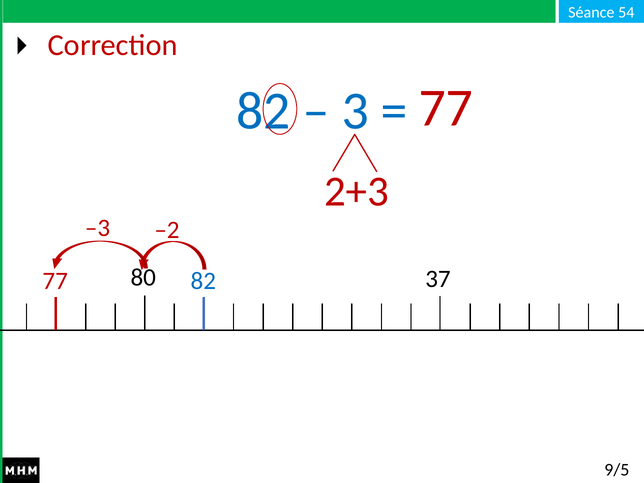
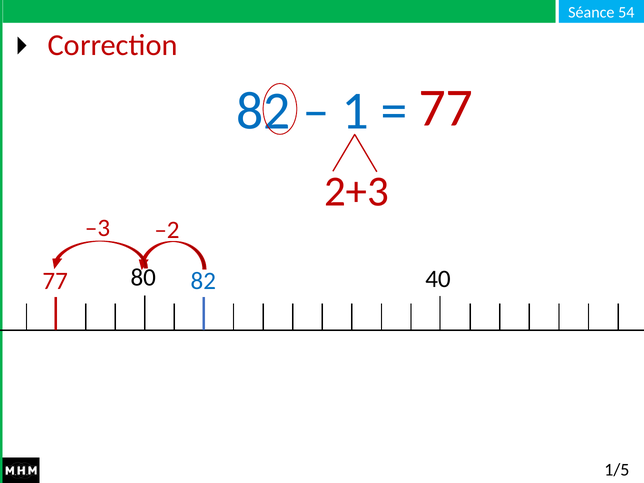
3: 3 -> 1
37: 37 -> 40
9/5: 9/5 -> 1/5
